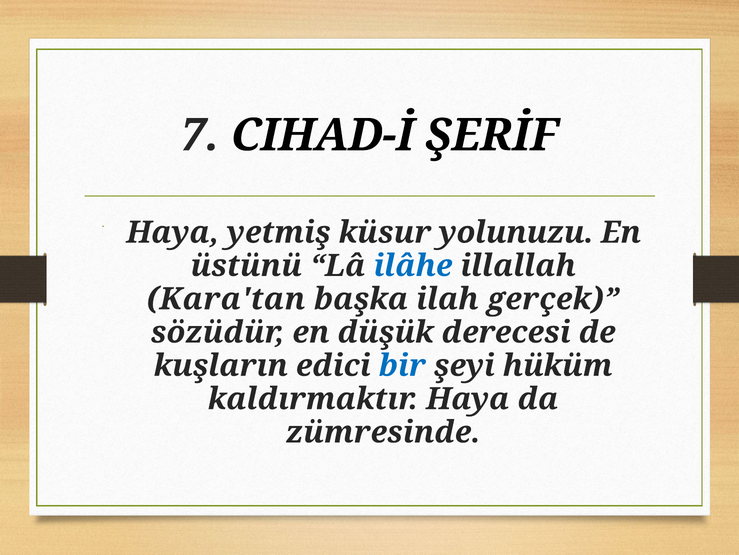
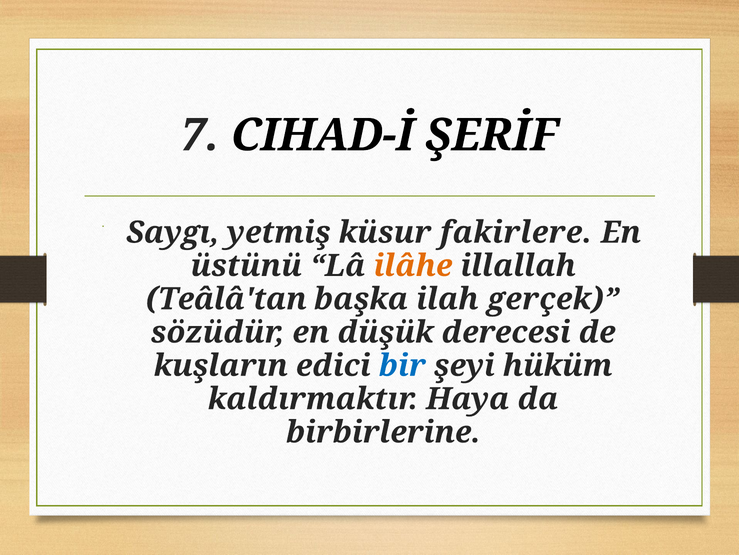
Haya at (173, 232): Haya -> Saygı
yolunuzu: yolunuzu -> fakirlere
ilâhe colour: blue -> orange
Kara'tan: Kara'tan -> Teâlâ'tan
zümresinde: zümresinde -> birbirlerine
